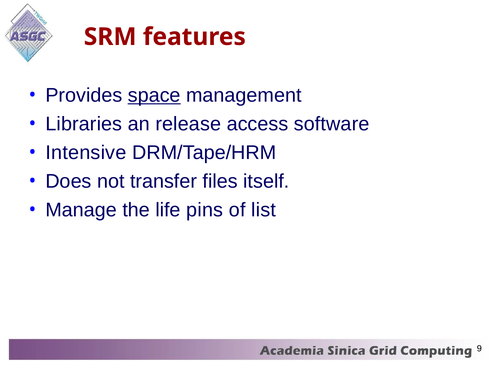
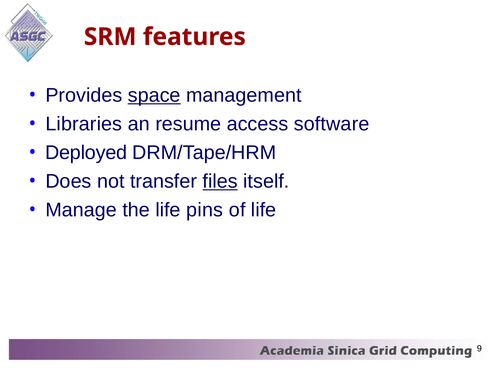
release: release -> resume
Intensive: Intensive -> Deployed
files underline: none -> present
of list: list -> life
